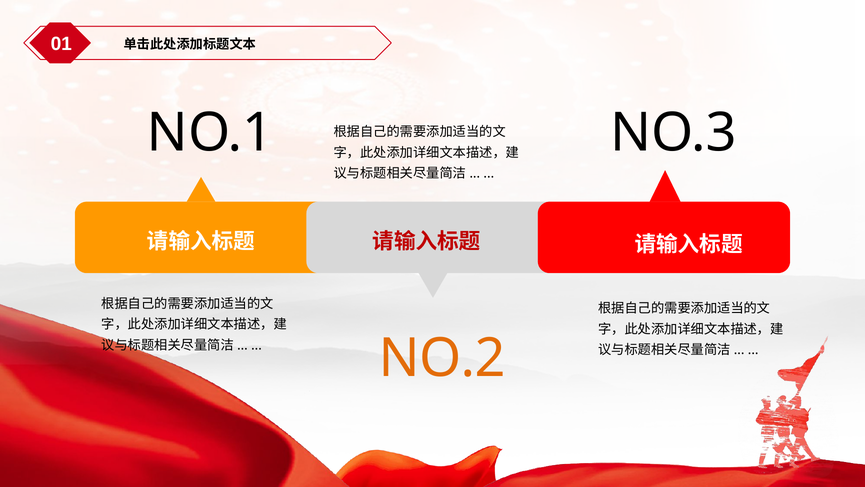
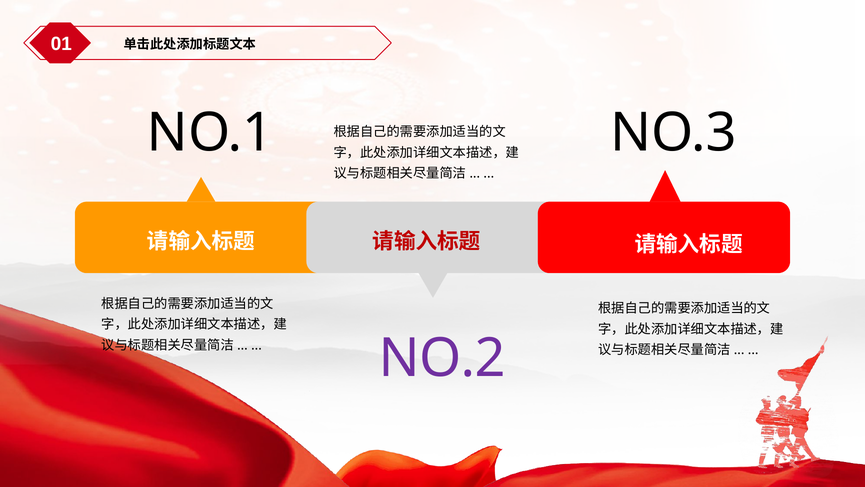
NO.2 colour: orange -> purple
